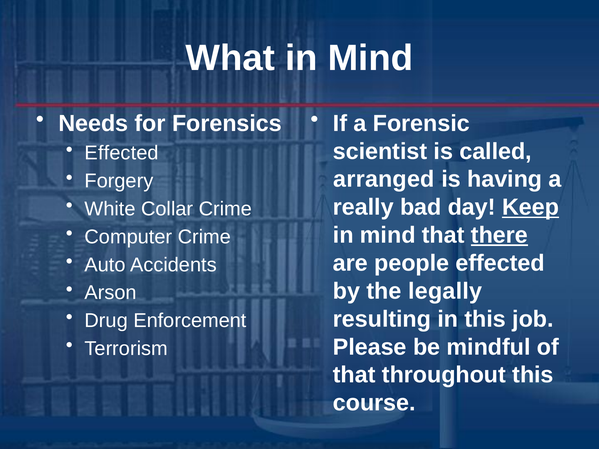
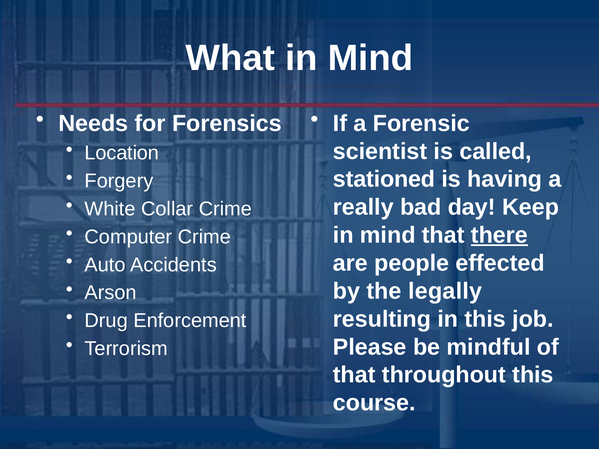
Effected at (122, 153): Effected -> Location
arranged: arranged -> stationed
Keep underline: present -> none
